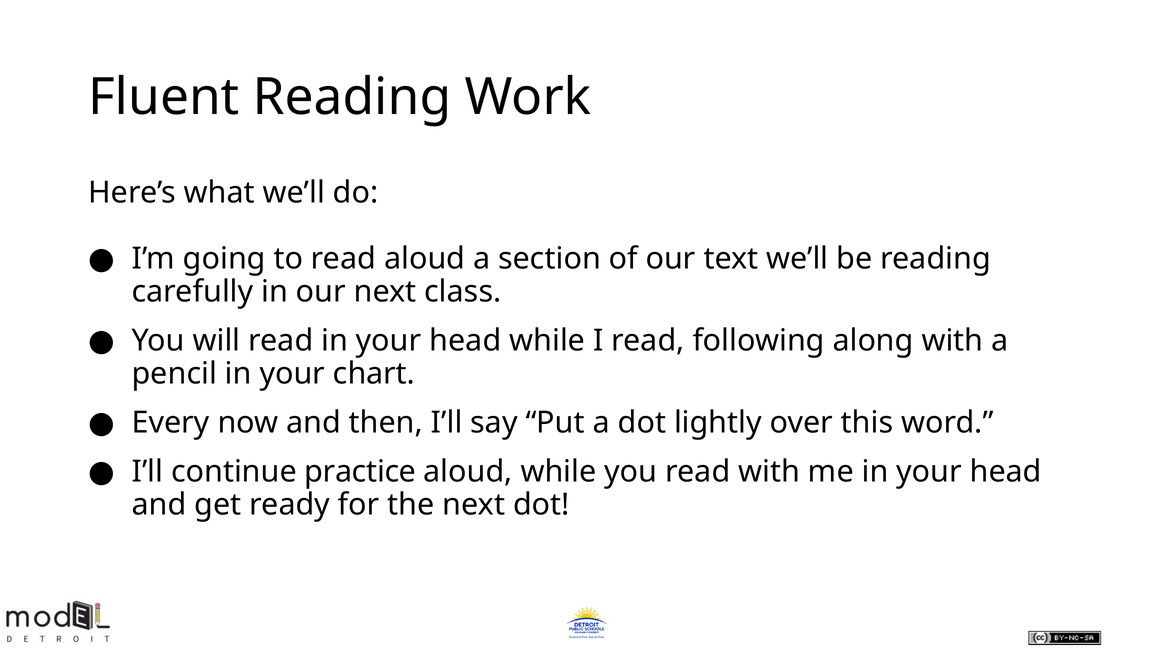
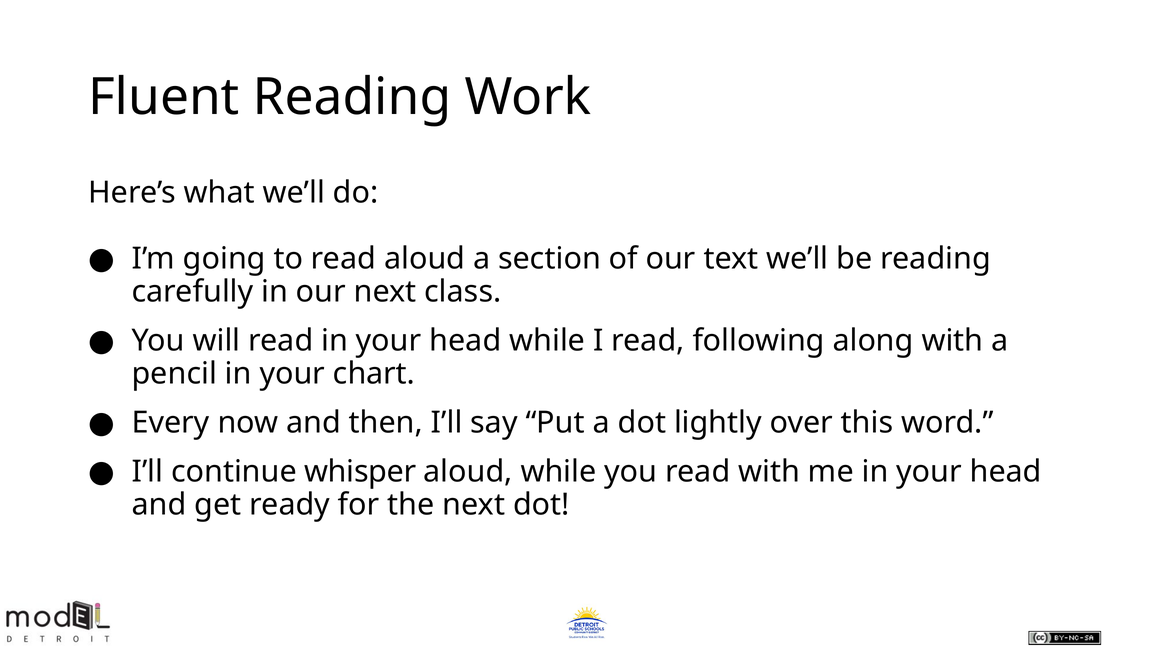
practice: practice -> whisper
